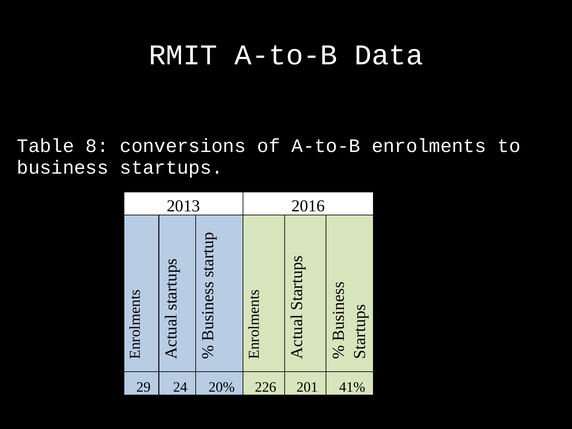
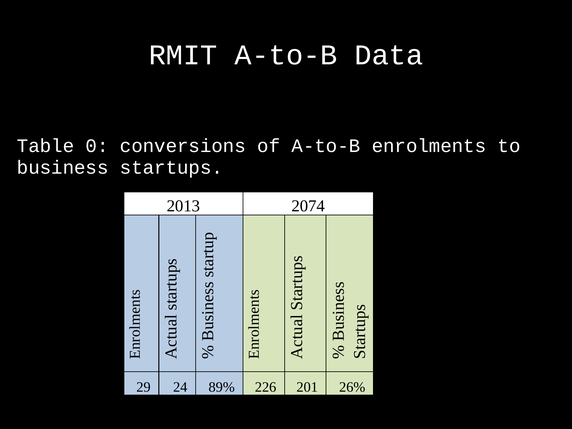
8: 8 -> 0
2016: 2016 -> 2074
20%: 20% -> 89%
41%: 41% -> 26%
